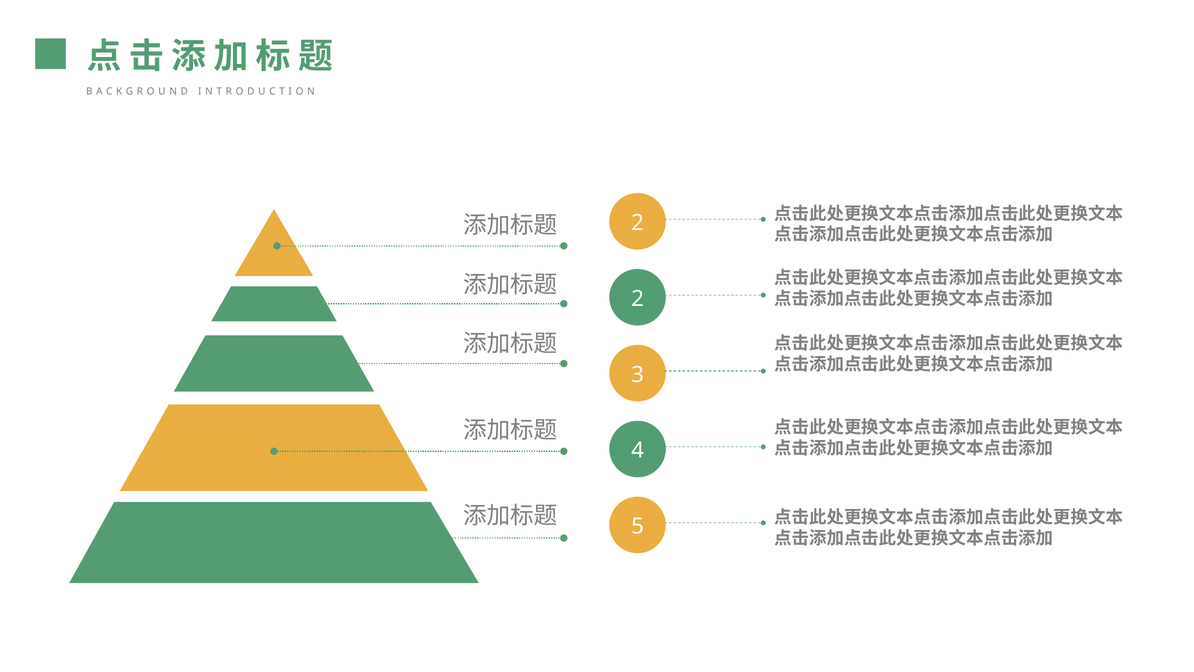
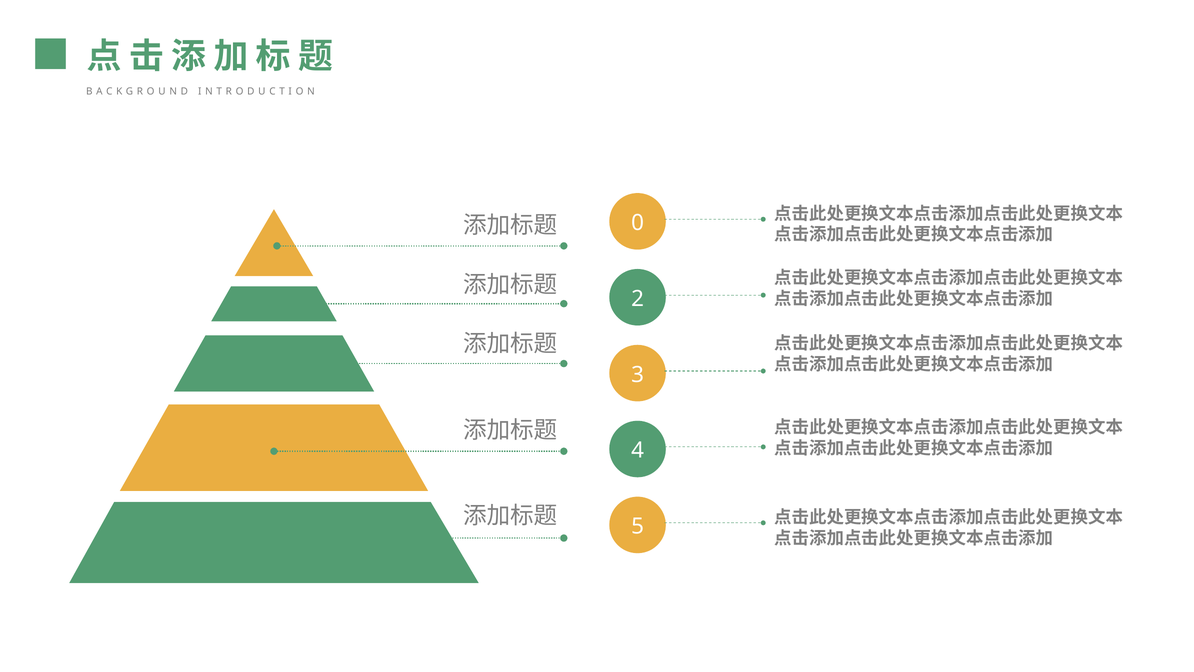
2 at (638, 223): 2 -> 0
